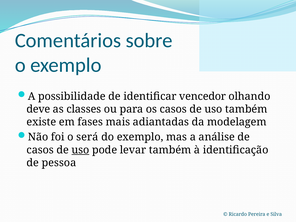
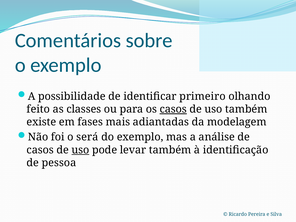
vencedor: vencedor -> primeiro
deve: deve -> feito
casos at (173, 109) underline: none -> present
